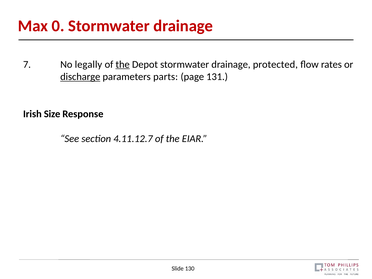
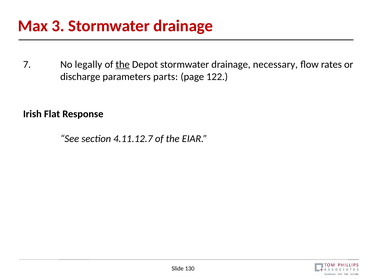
0: 0 -> 3
protected: protected -> necessary
discharge underline: present -> none
131: 131 -> 122
Size: Size -> Flat
